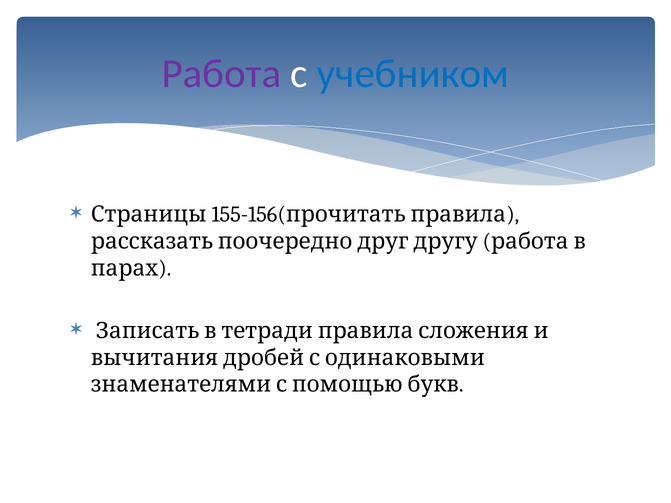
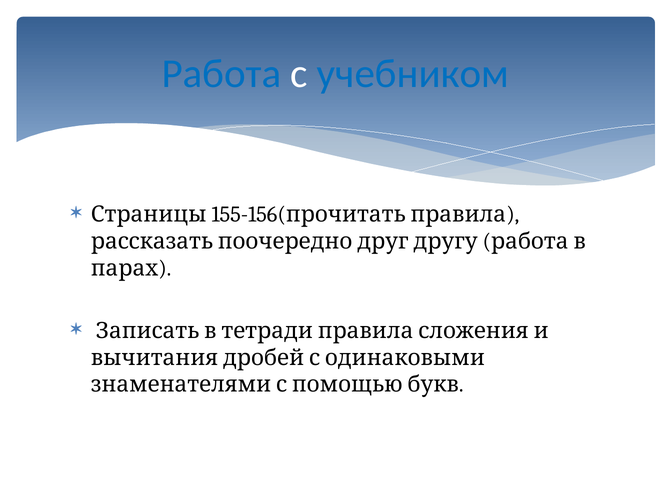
Работа colour: purple -> blue
